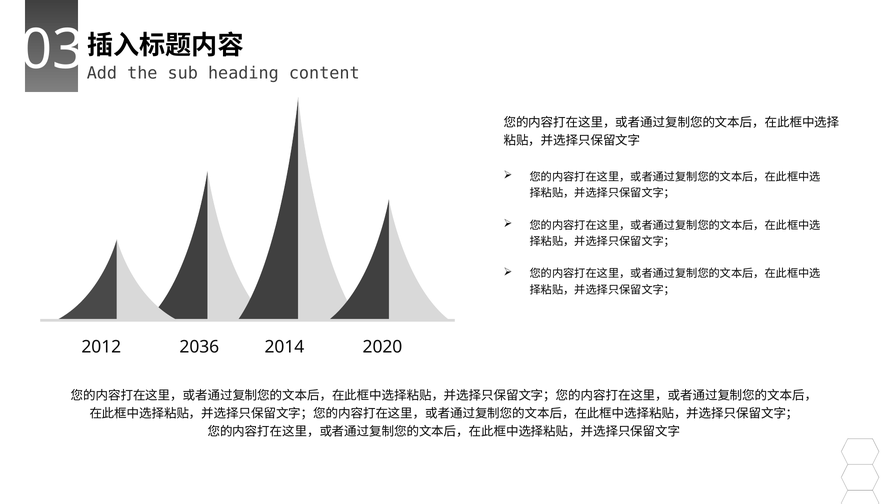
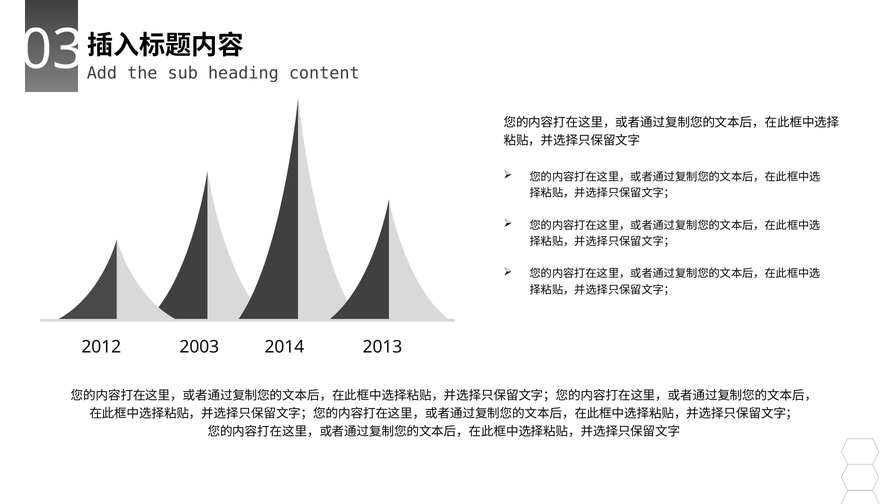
2036: 2036 -> 2003
2020: 2020 -> 2013
